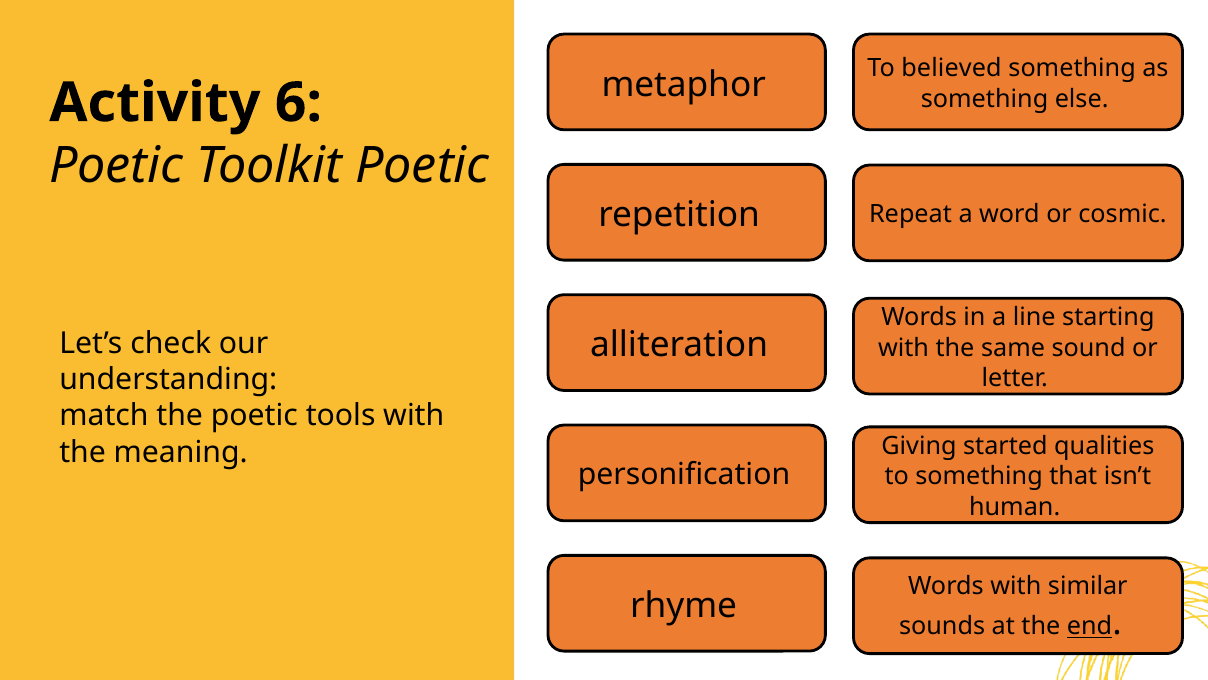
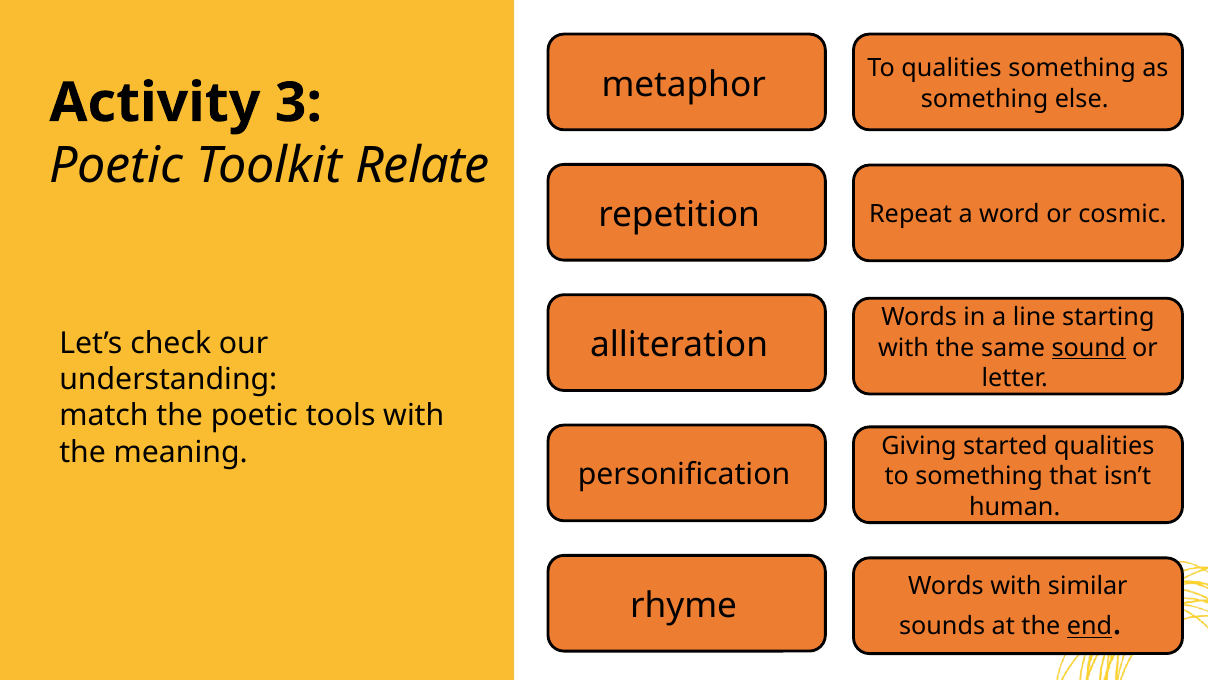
To believed: believed -> qualities
6: 6 -> 3
Toolkit Poetic: Poetic -> Relate
sound underline: none -> present
